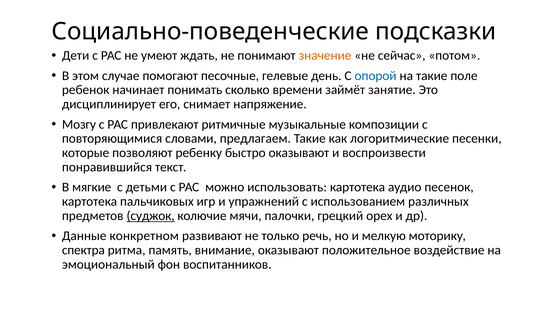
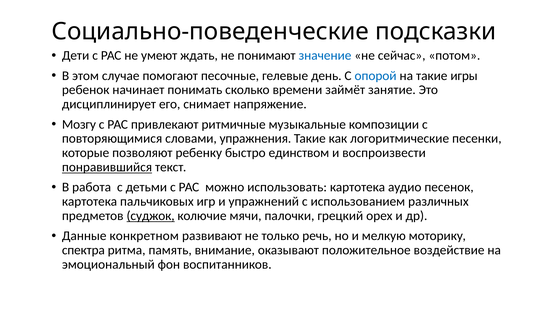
значение colour: orange -> blue
поле: поле -> игры
предлагаем: предлагаем -> упражнения
быстро оказывают: оказывают -> единством
понравившийся underline: none -> present
мягкие: мягкие -> работа
